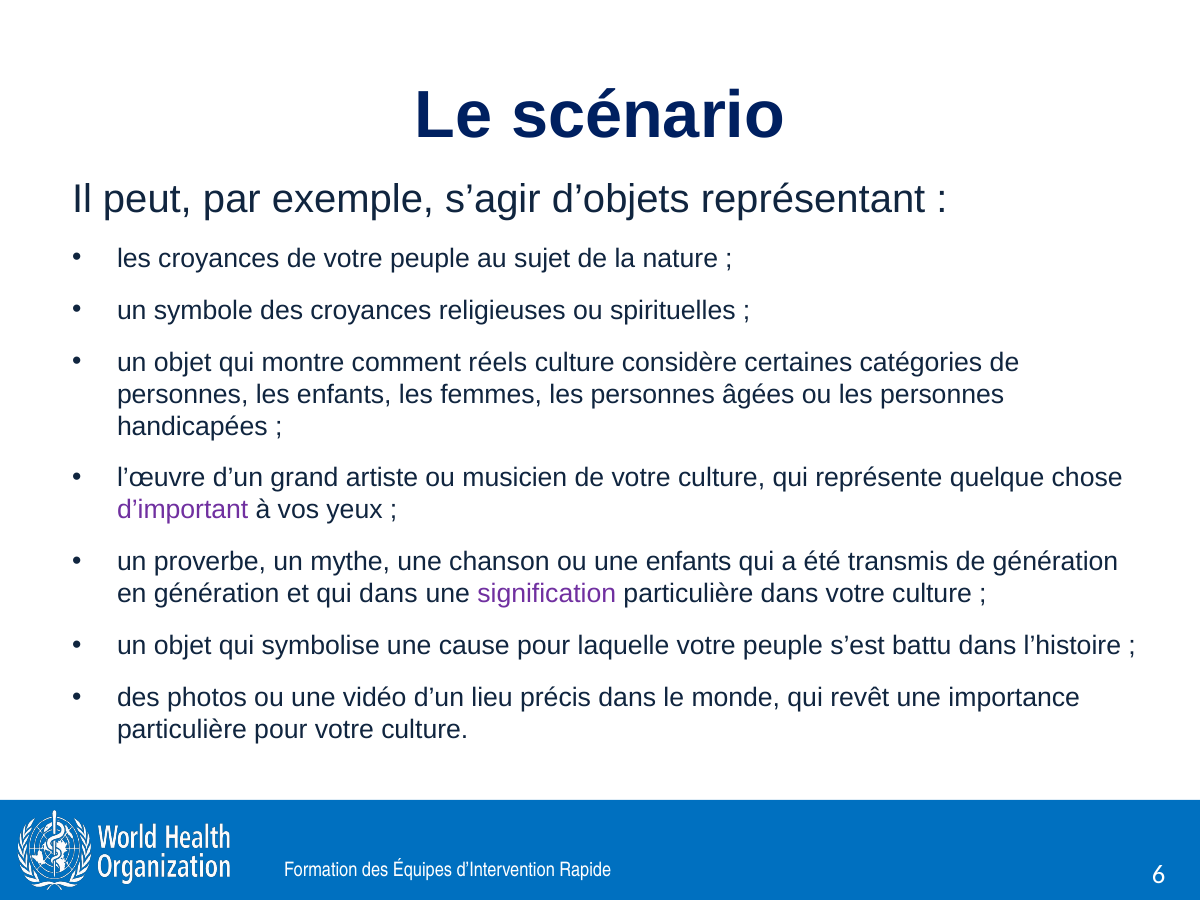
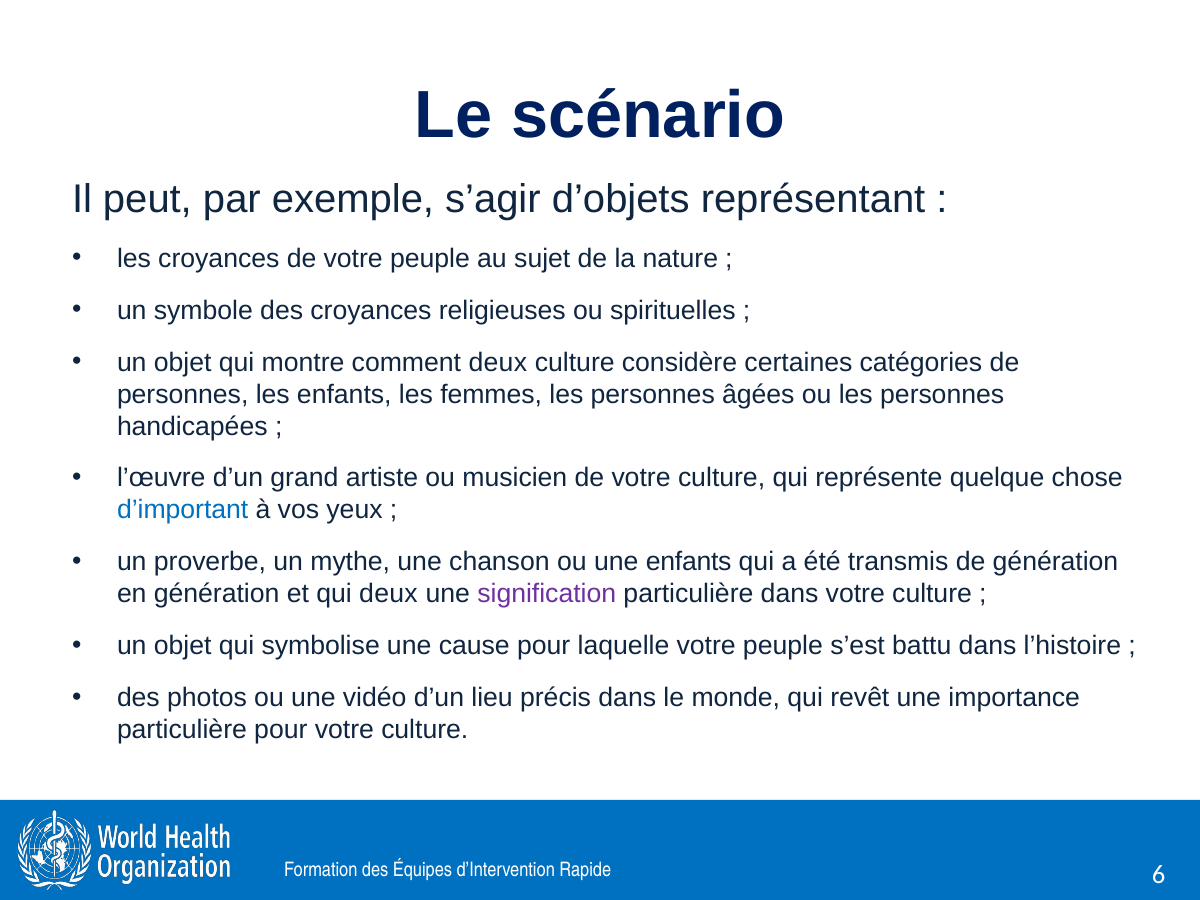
comment réels: réels -> deux
d’important colour: purple -> blue
qui dans: dans -> deux
